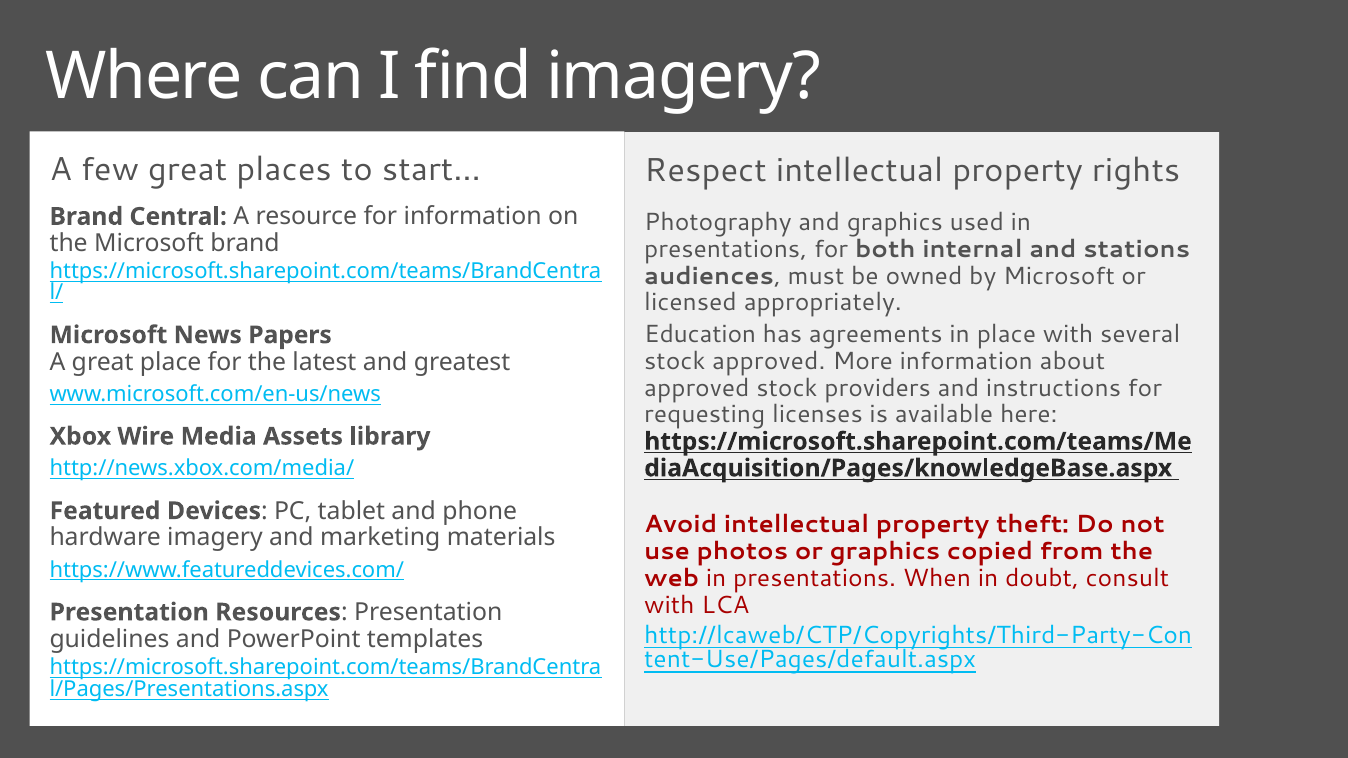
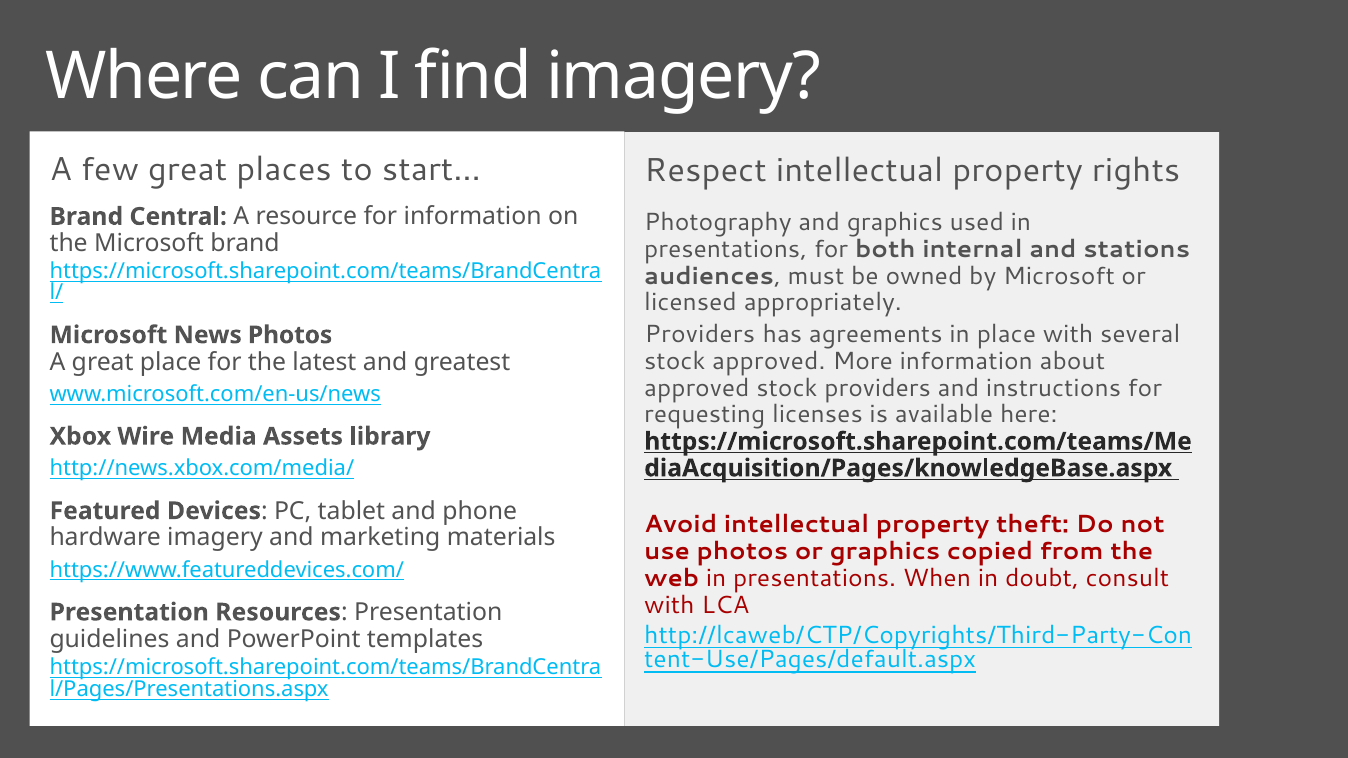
Education at (700, 334): Education -> Providers
News Papers: Papers -> Photos
